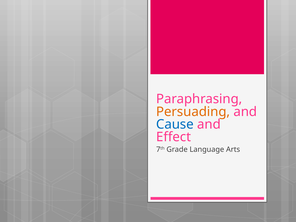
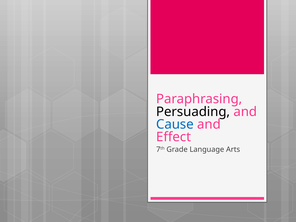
Persuading colour: orange -> black
